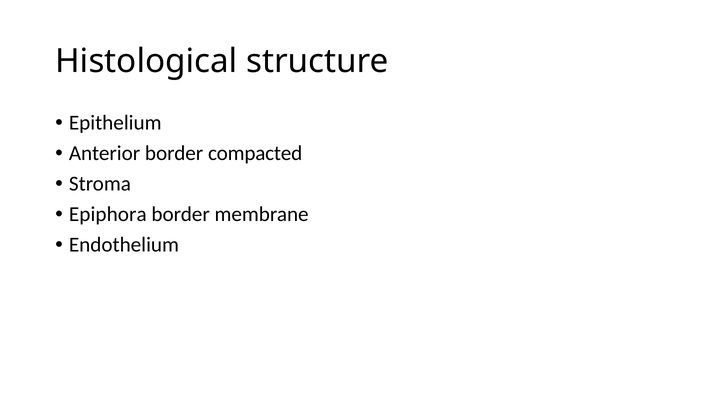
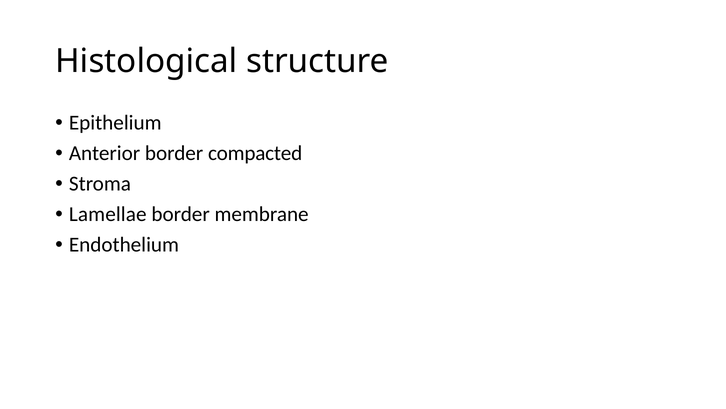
Epiphora: Epiphora -> Lamellae
